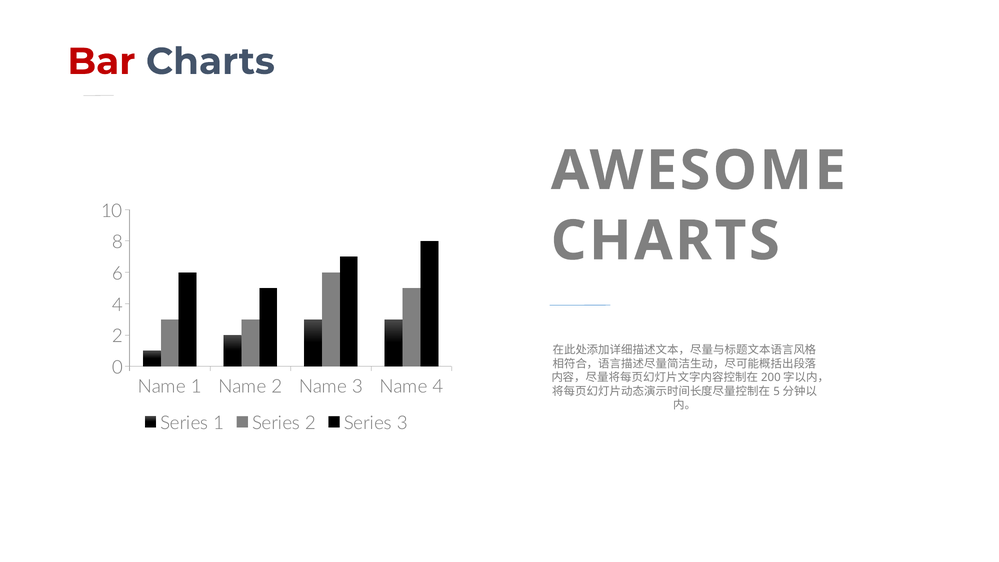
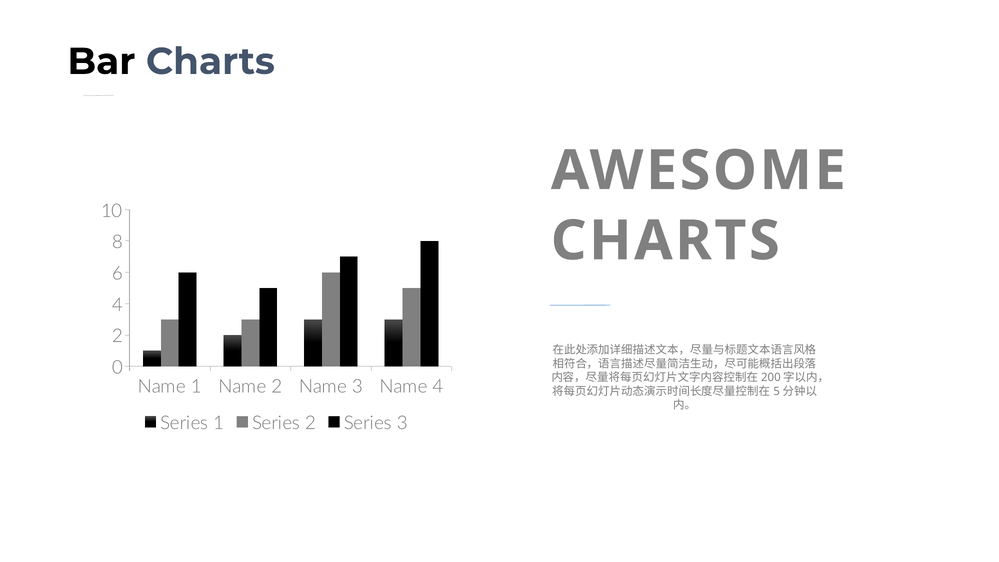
Bar colour: red -> black
